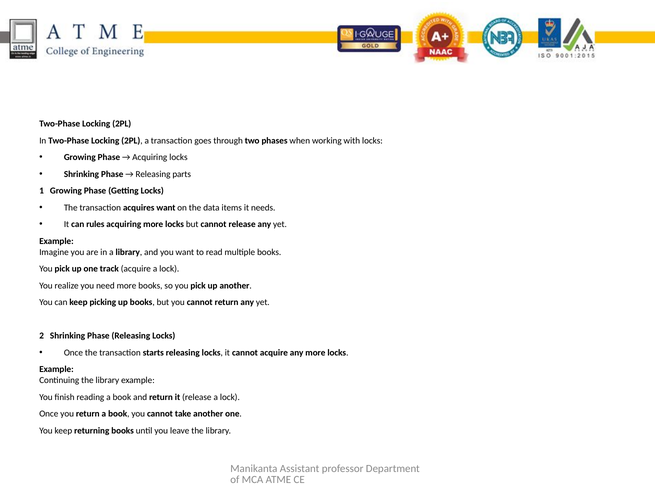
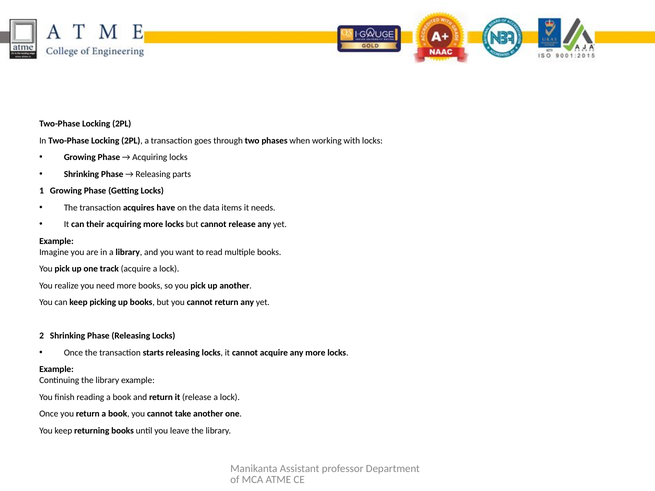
acquires want: want -> have
rules: rules -> their
